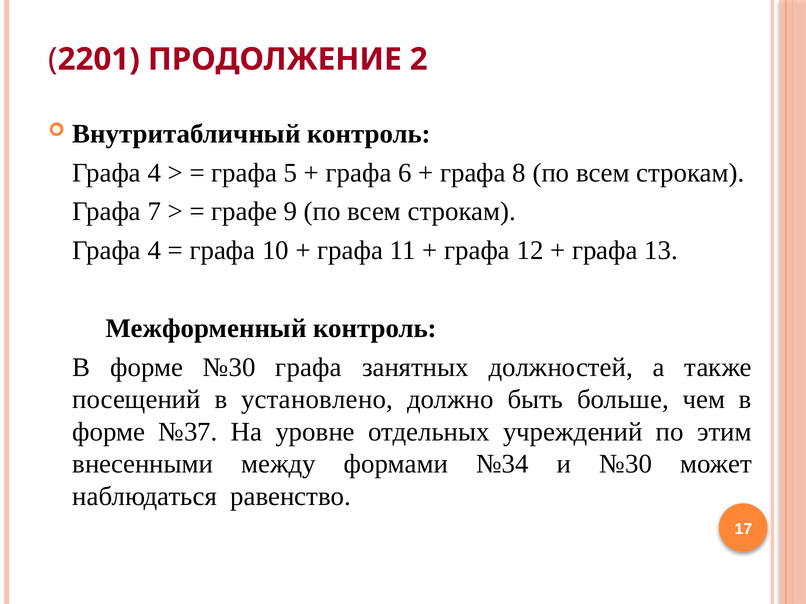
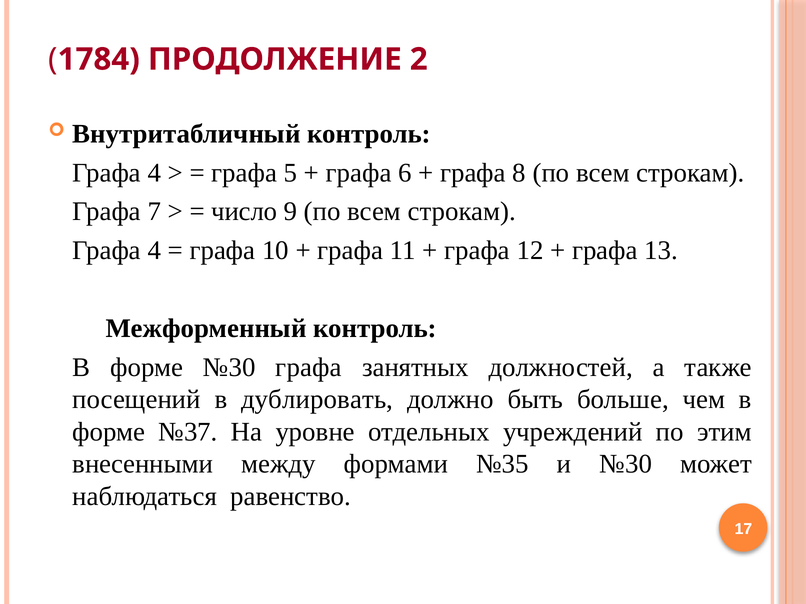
2201: 2201 -> 1784
графе: графе -> число
установлено: установлено -> дублировать
№34: №34 -> №35
